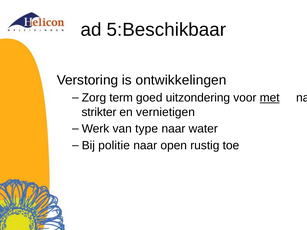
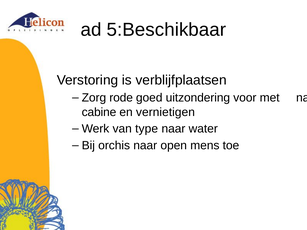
ontwikkelingen: ontwikkelingen -> verblijfplaatsen
term: term -> rode
met underline: present -> none
strikter: strikter -> cabine
politie: politie -> orchis
rustig: rustig -> mens
